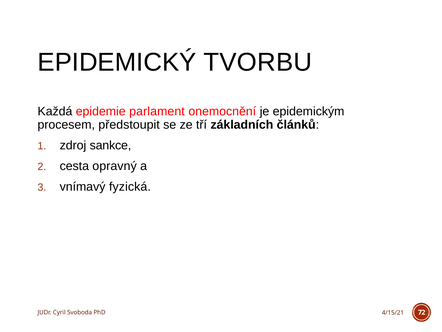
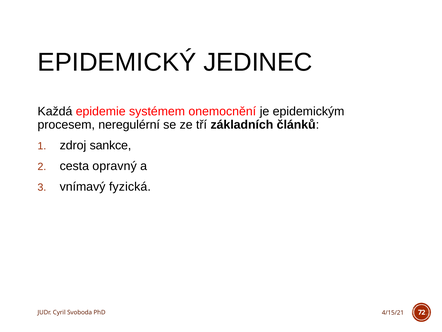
TVORBU: TVORBU -> JEDINEC
parlament: parlament -> systémem
předstoupit: předstoupit -> neregulérní
